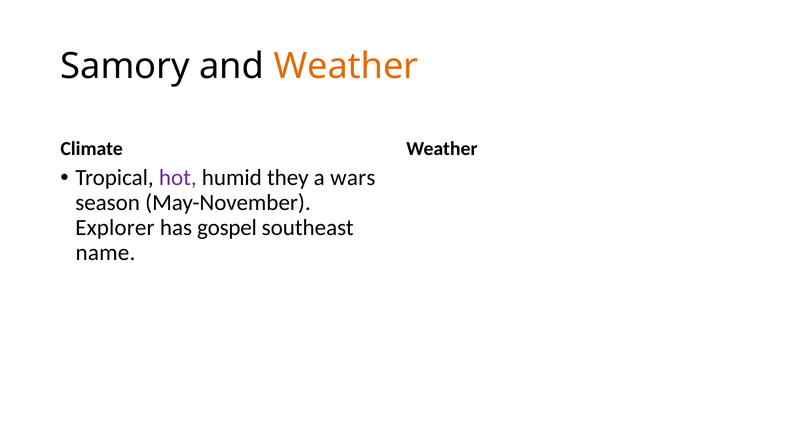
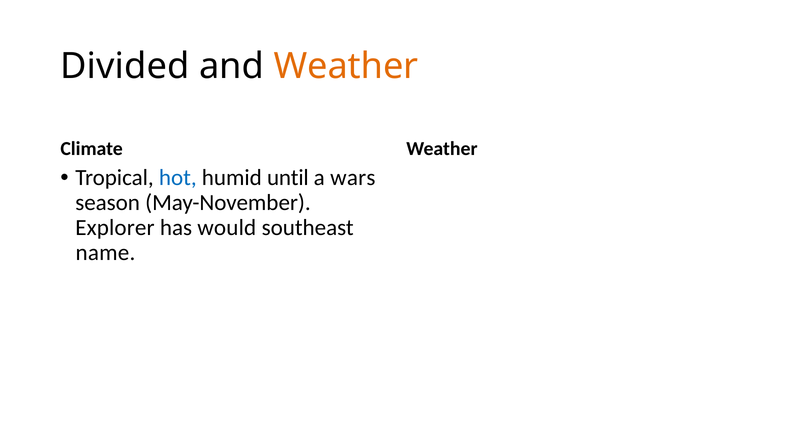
Samory: Samory -> Divided
hot colour: purple -> blue
they: they -> until
gospel: gospel -> would
